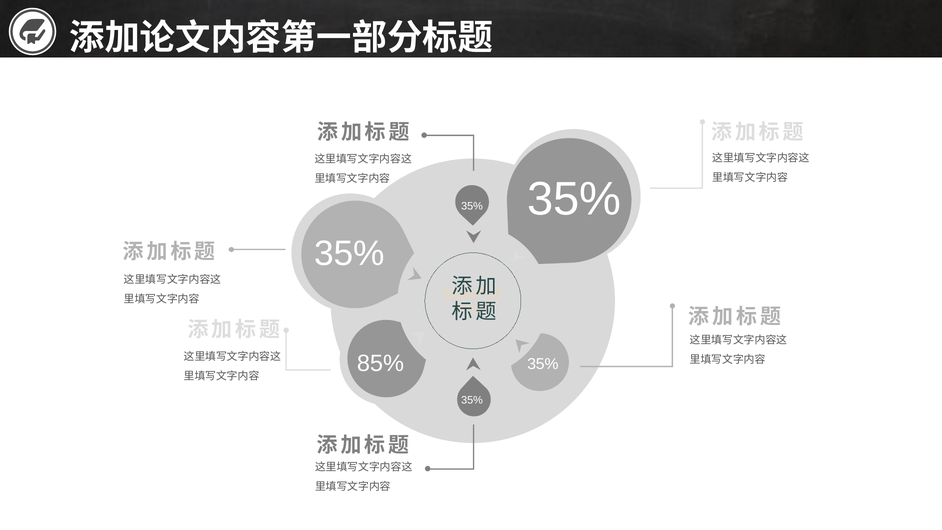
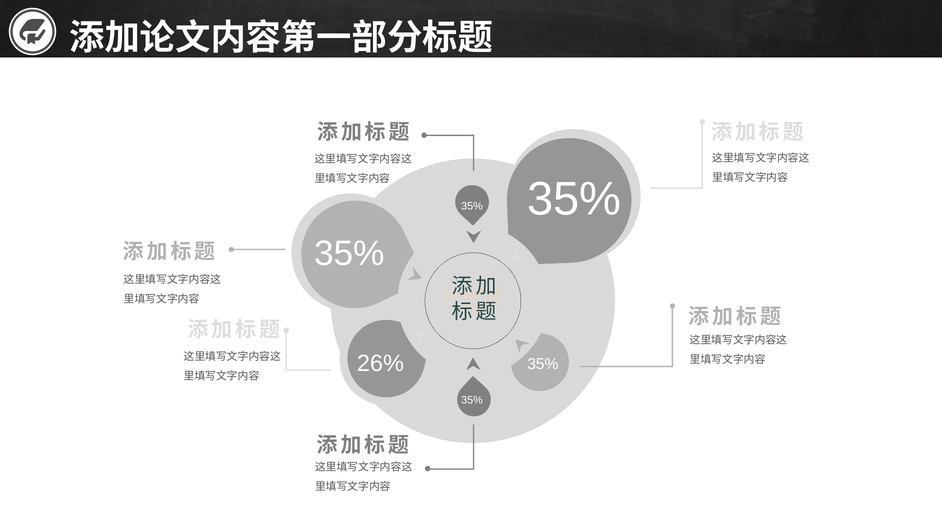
85%: 85% -> 26%
